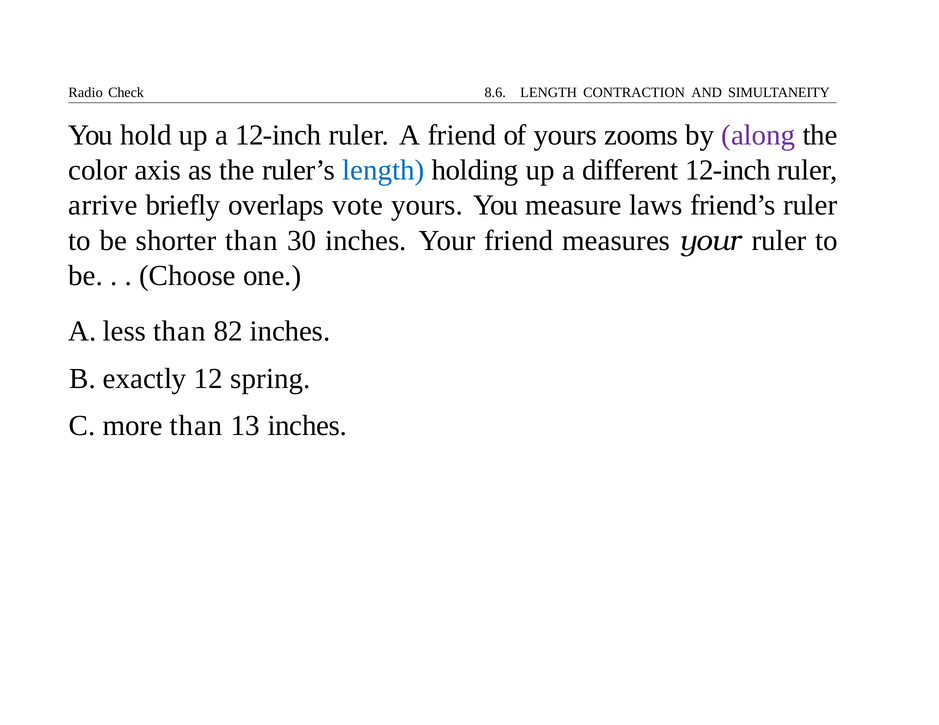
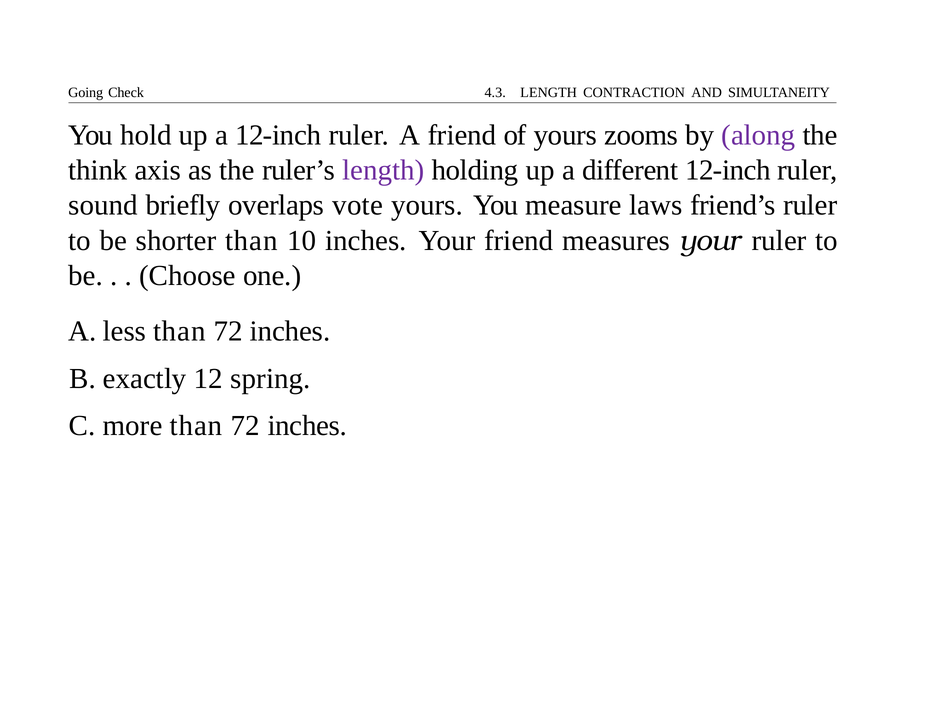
Radio: Radio -> Going
8.6: 8.6 -> 4.3
color: color -> think
length at (383, 170) colour: blue -> purple
arrive: arrive -> sound
30: 30 -> 10
82 at (228, 332): 82 -> 72
more than 13: 13 -> 72
